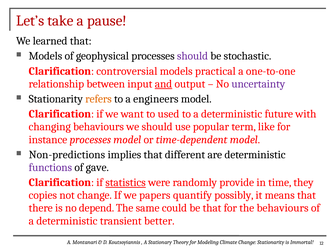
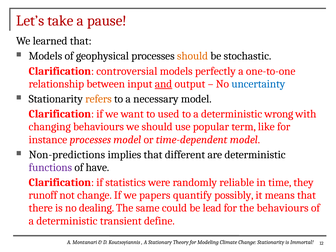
should at (193, 56) colour: purple -> orange
practical: practical -> perfectly
uncertainty colour: purple -> blue
engineers: engineers -> necessary
future: future -> wrong
gave: gave -> have
statistics underline: present -> none
provide: provide -> reliable
copies: copies -> runoff
depend: depend -> dealing
be that: that -> lead
better: better -> define
